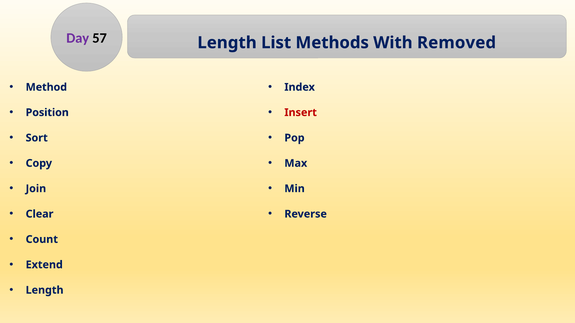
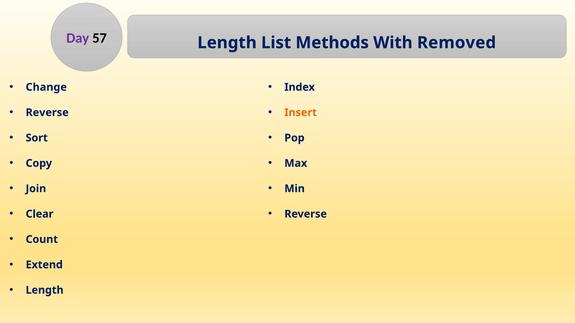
Method: Method -> Change
Position at (47, 113): Position -> Reverse
Insert colour: red -> orange
